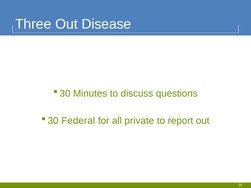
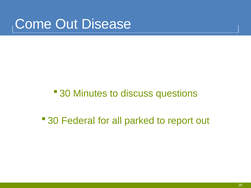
Three: Three -> Come
private: private -> parked
